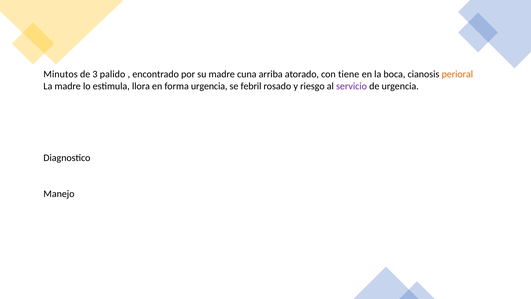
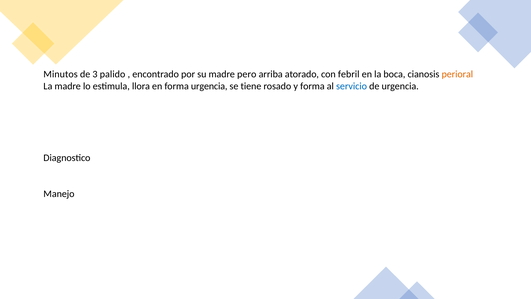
cuna: cuna -> pero
tiene: tiene -> febril
febril: febril -> tiene
y riesgo: riesgo -> forma
servicio colour: purple -> blue
